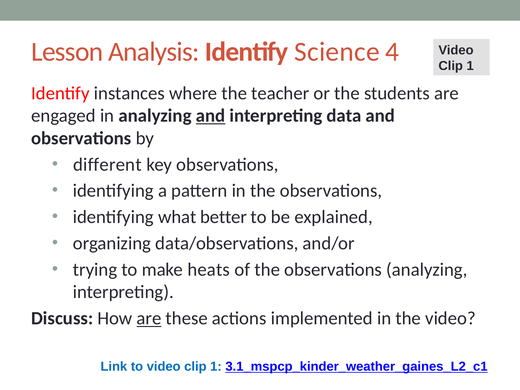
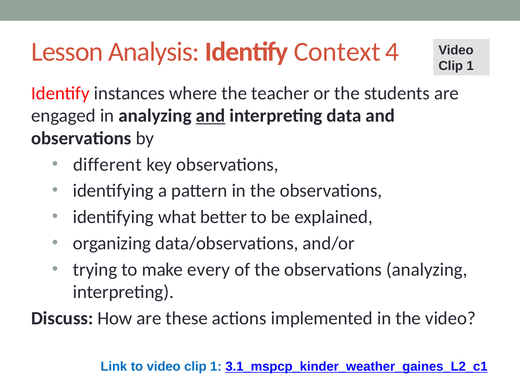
Science: Science -> Context
heats: heats -> every
are at (149, 318) underline: present -> none
